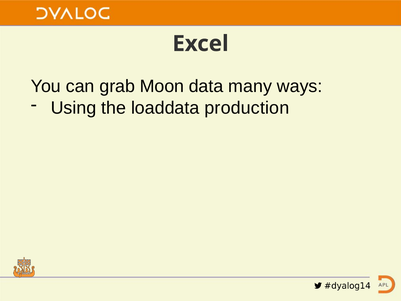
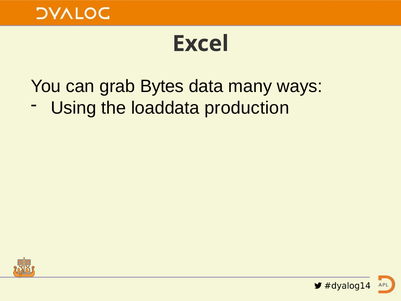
Moon: Moon -> Bytes
